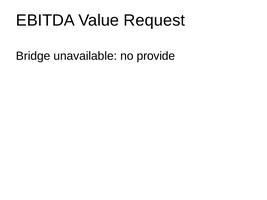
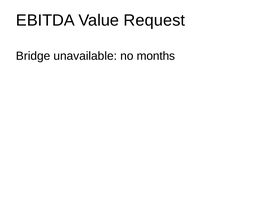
provide: provide -> months
